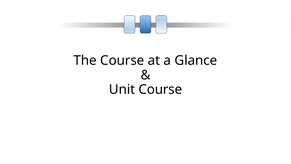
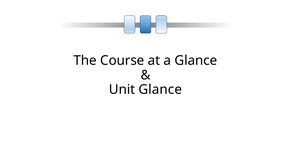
Unit Course: Course -> Glance
